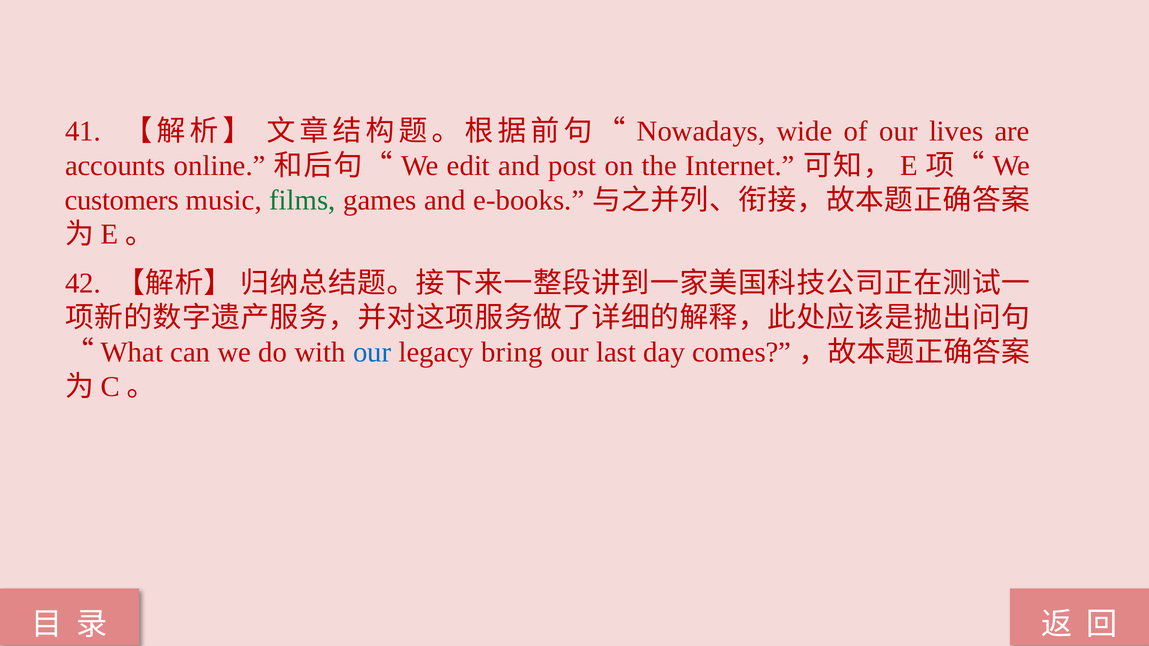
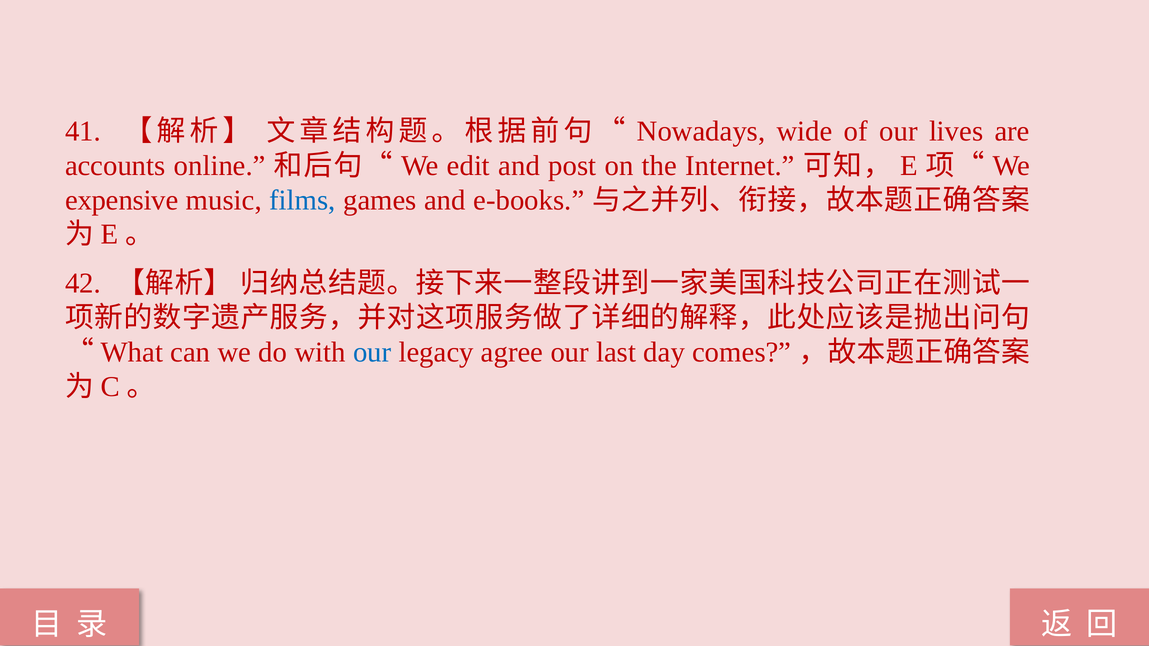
customers: customers -> expensive
films colour: green -> blue
bring: bring -> agree
